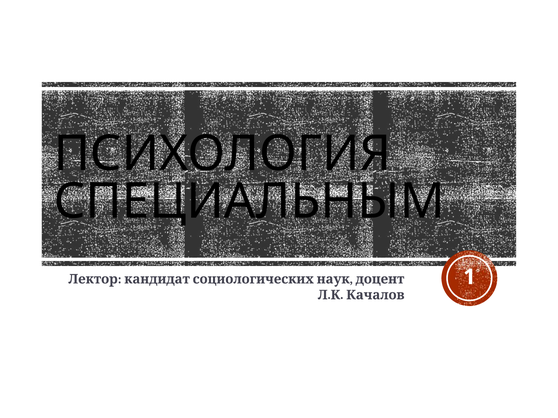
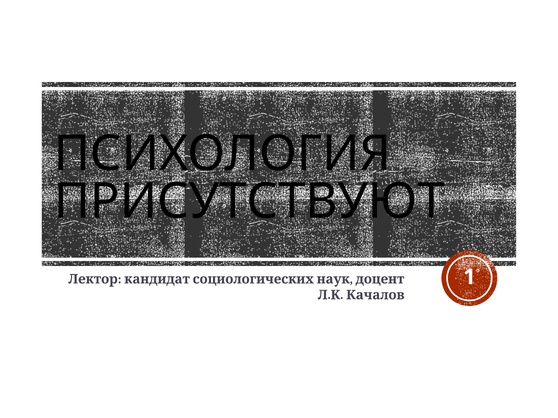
СПЕЦИАЛЬНЫМ: СПЕЦИАЛЬНЫМ -> ПРИСУТСТВУЮТ
